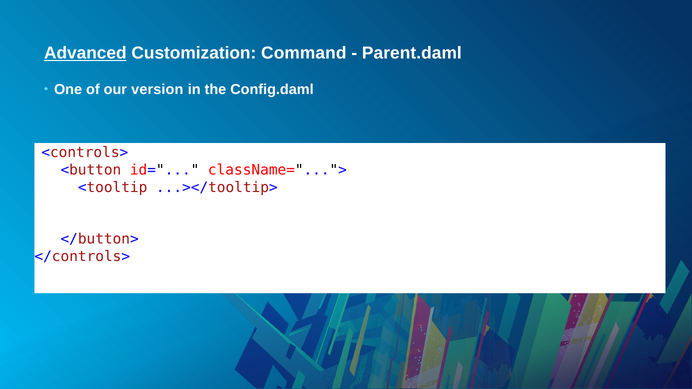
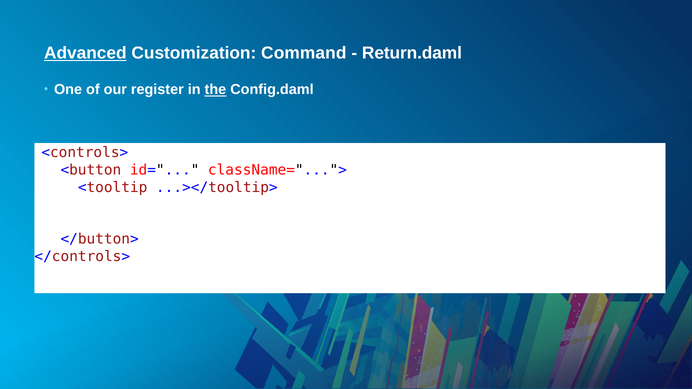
Parent.daml: Parent.daml -> Return.daml
version: version -> register
the underline: none -> present
